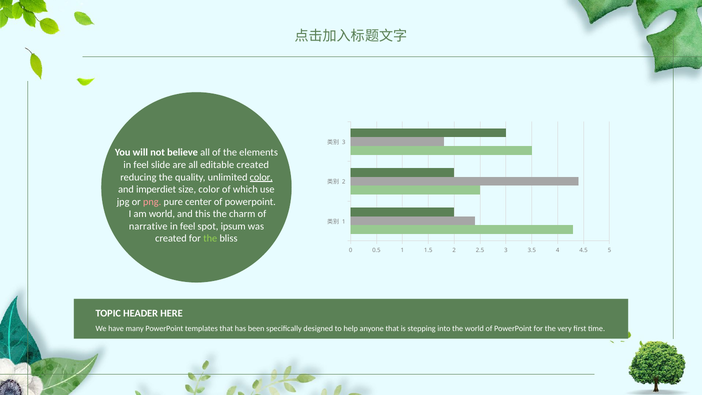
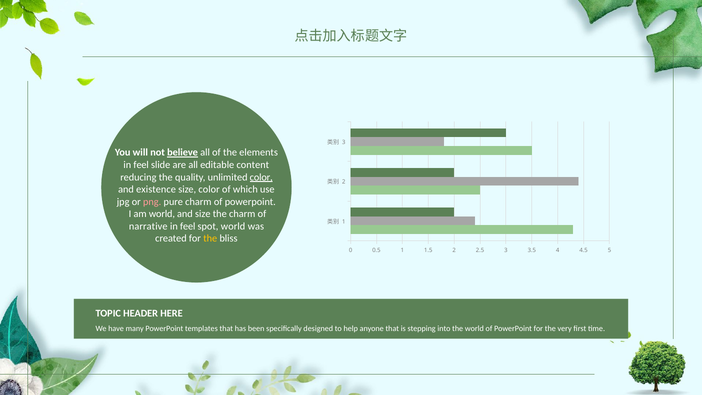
believe underline: none -> present
editable created: created -> content
imperdiet: imperdiet -> existence
pure center: center -> charm
and this: this -> size
spot ipsum: ipsum -> world
the at (210, 239) colour: light green -> yellow
